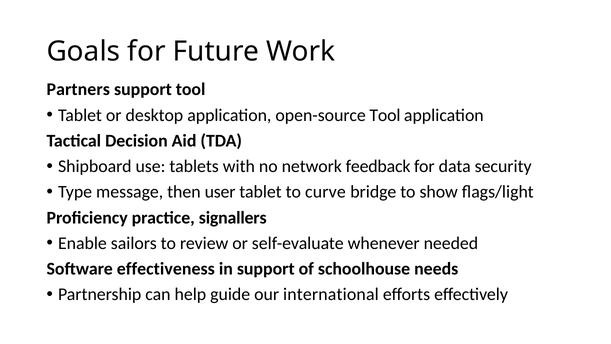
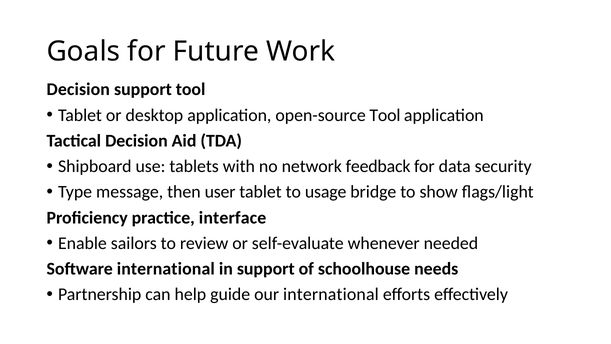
Partners at (78, 90): Partners -> Decision
curve: curve -> usage
signallers: signallers -> interface
Software effectiveness: effectiveness -> international
